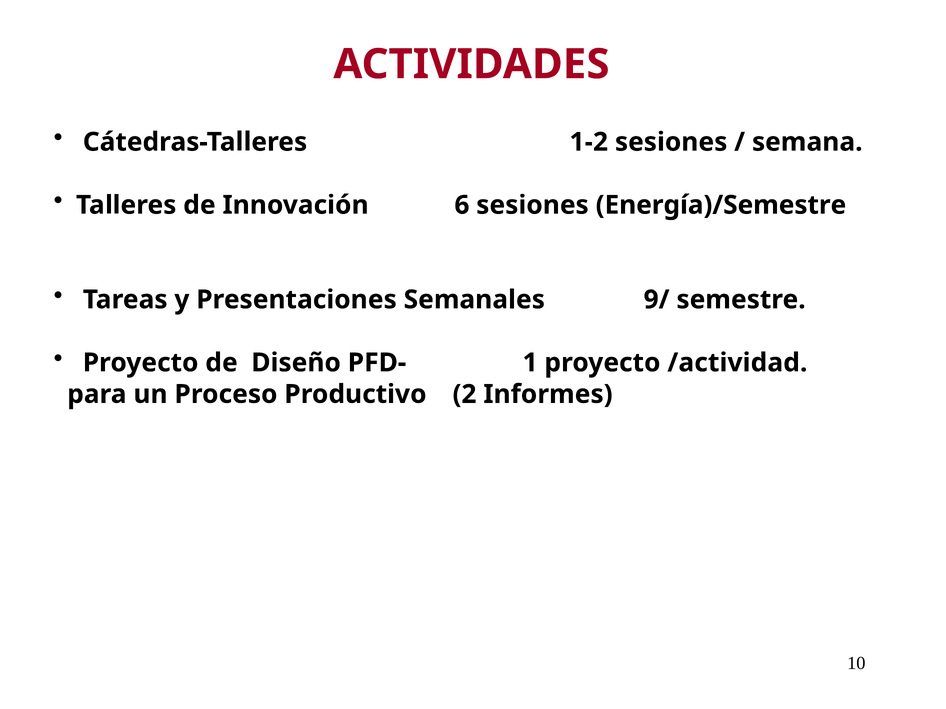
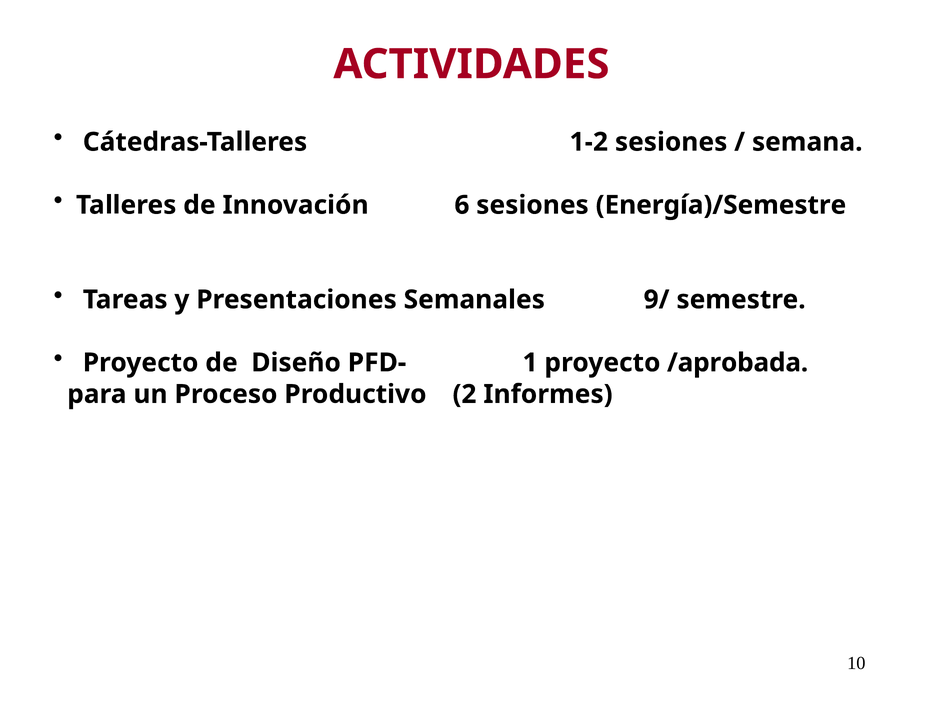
/actividad: /actividad -> /aprobada
